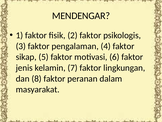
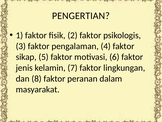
MENDENGAR: MENDENGAR -> PENGERTIAN
